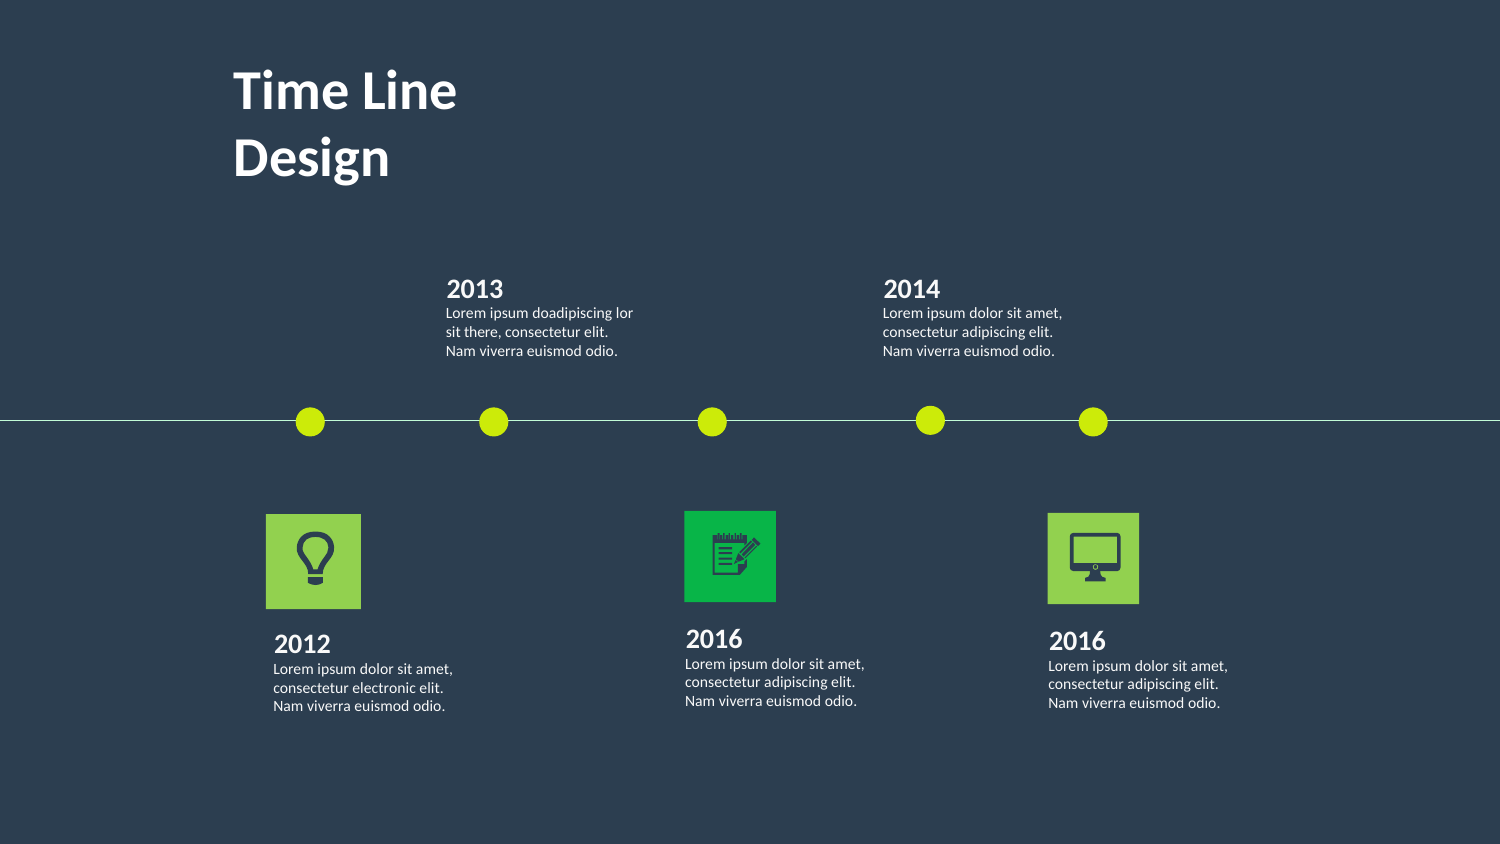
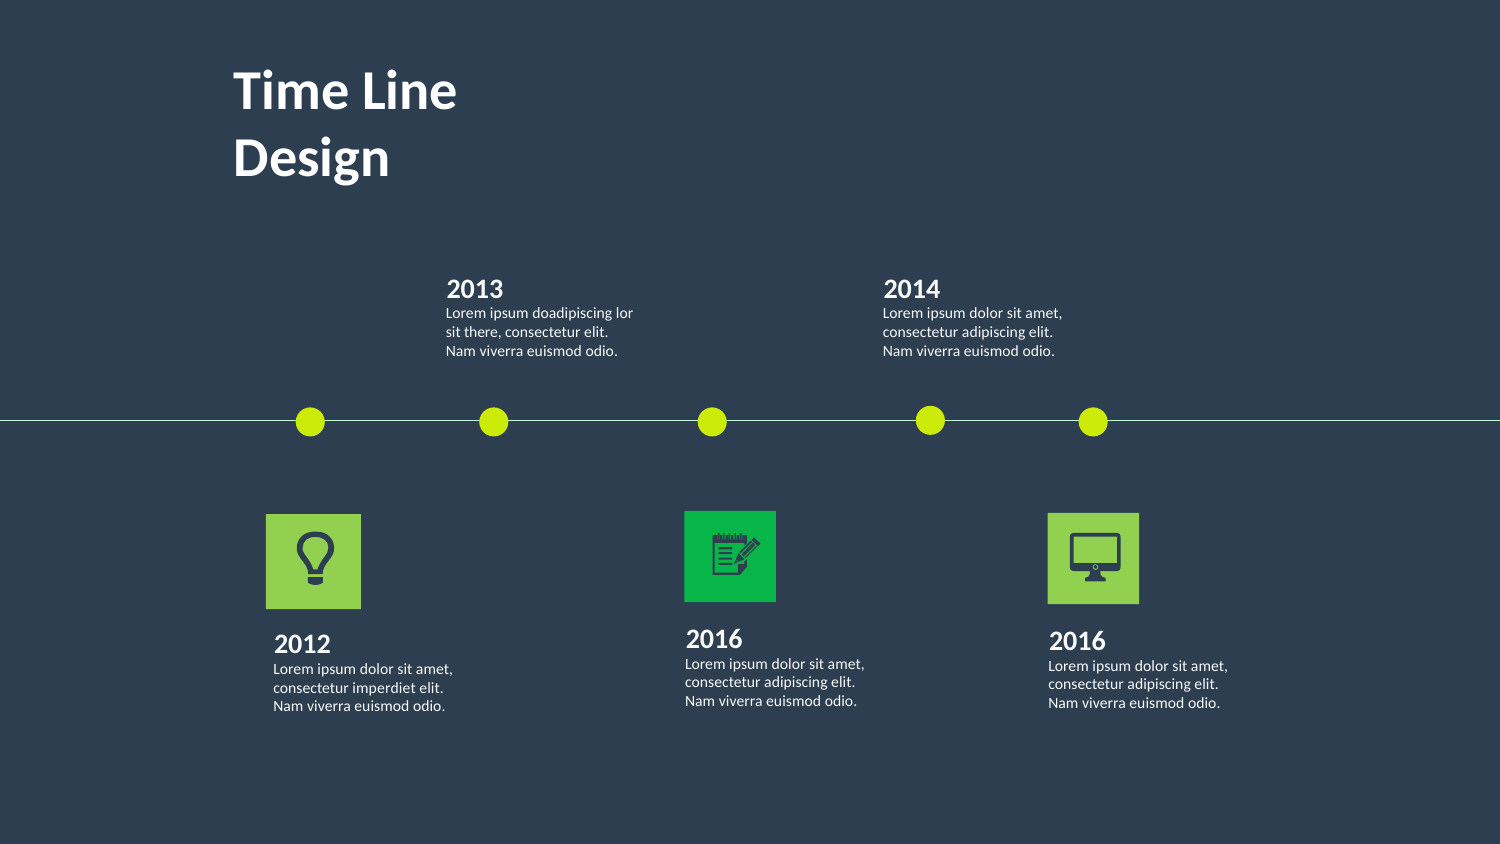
electronic: electronic -> imperdiet
